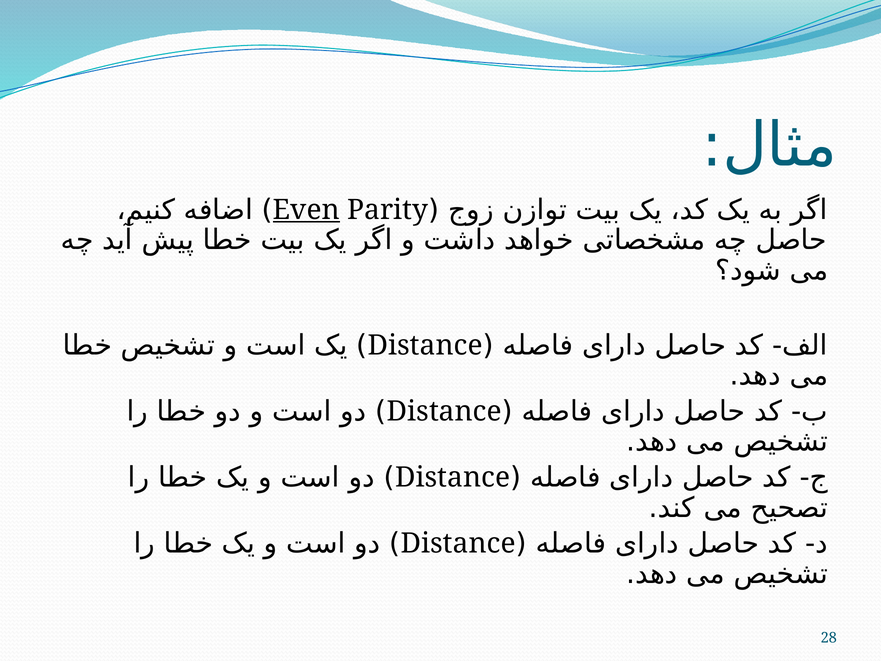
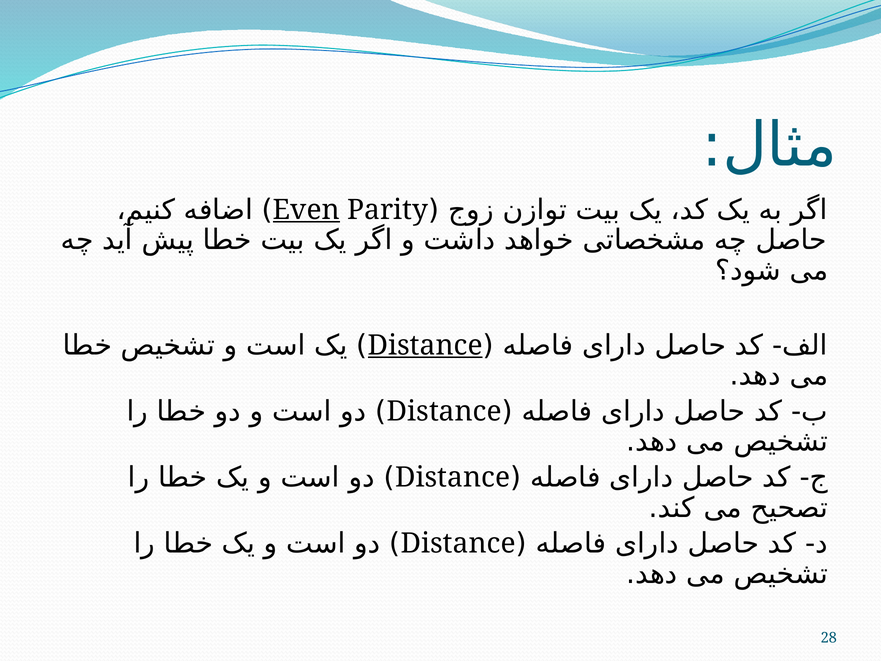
Distance at (425, 345) underline: none -> present
